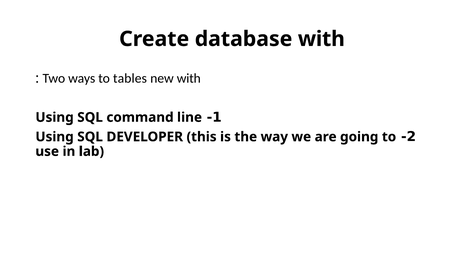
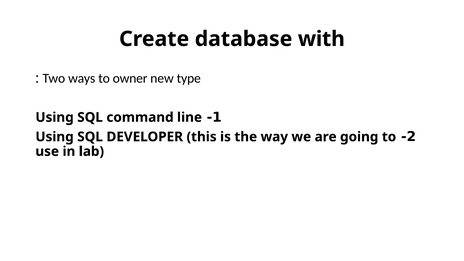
tables: tables -> owner
new with: with -> type
